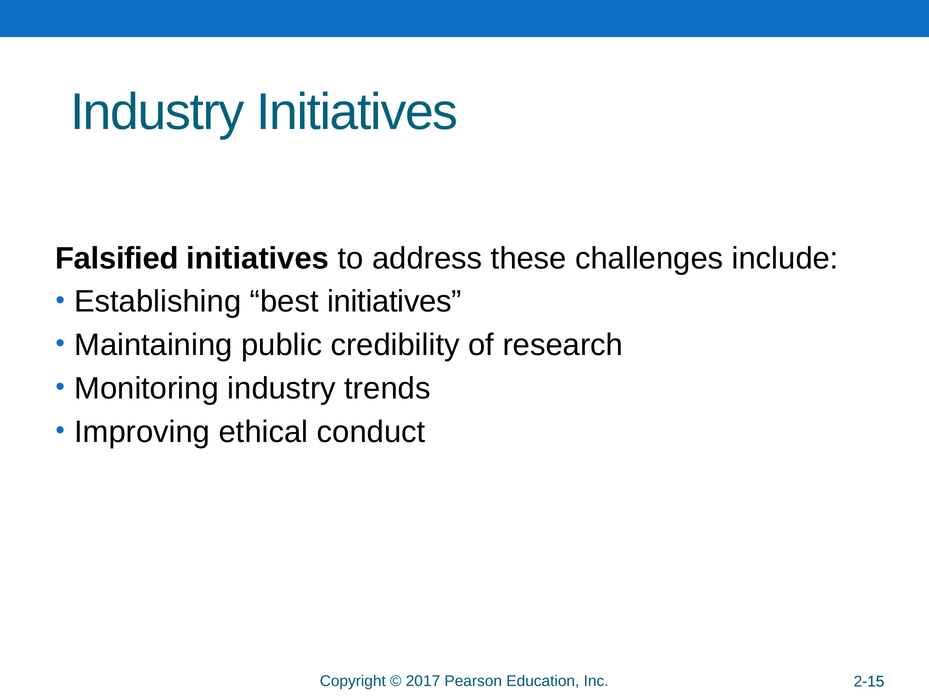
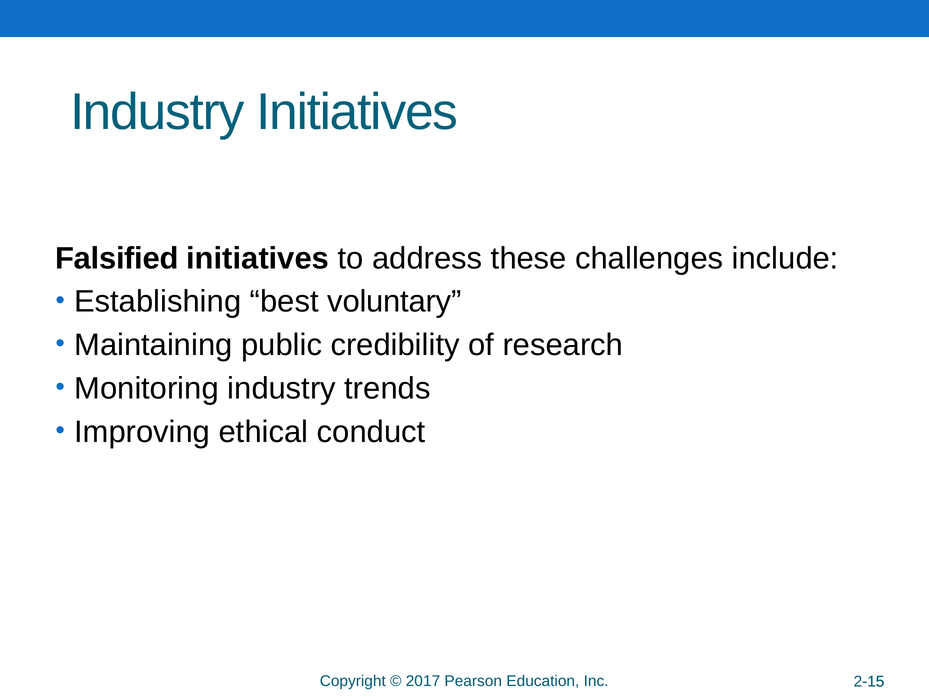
best initiatives: initiatives -> voluntary
